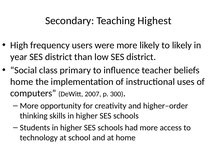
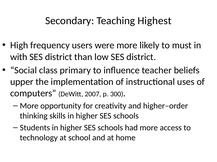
to likely: likely -> must
year: year -> with
home at (22, 82): home -> upper
